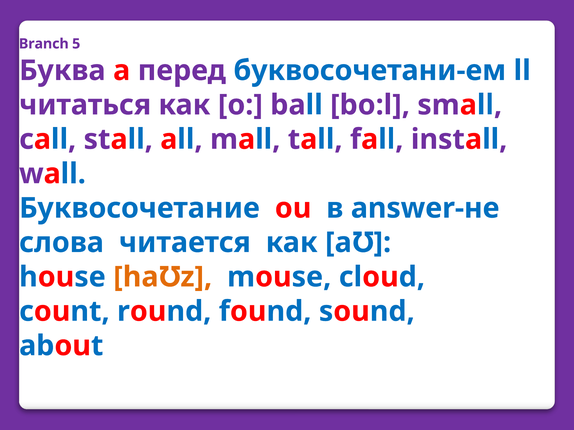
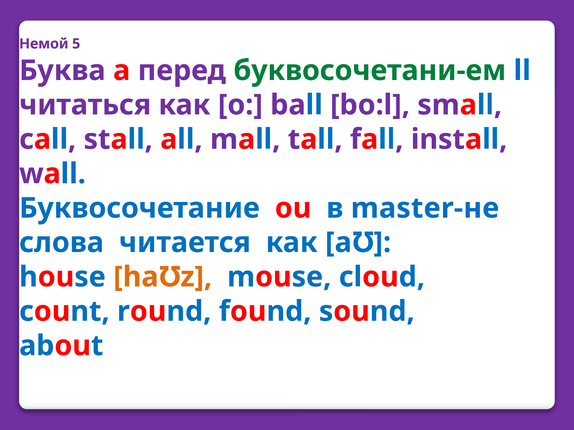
Branch: Branch -> Немой
буквосочетани-ем colour: blue -> green
answer-не: answer-не -> master-не
